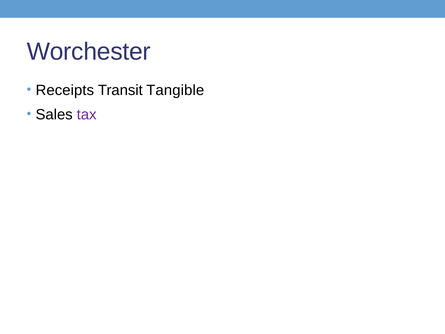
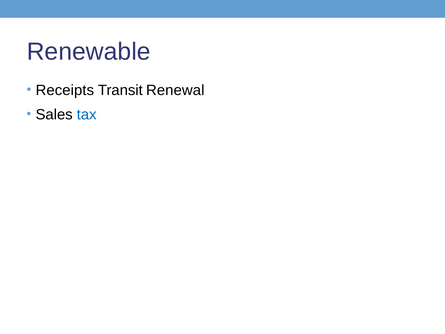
Worchester: Worchester -> Renewable
Tangible: Tangible -> Renewal
tax colour: purple -> blue
